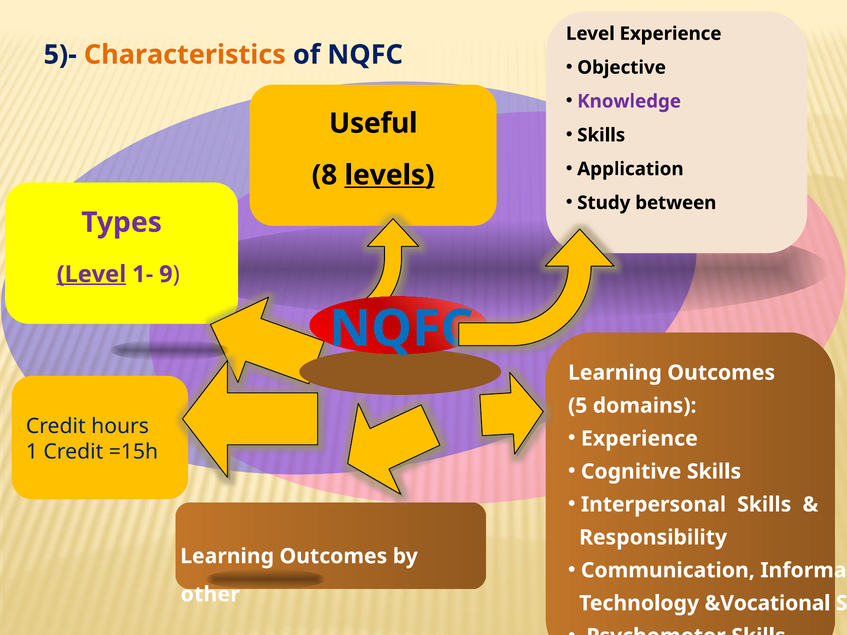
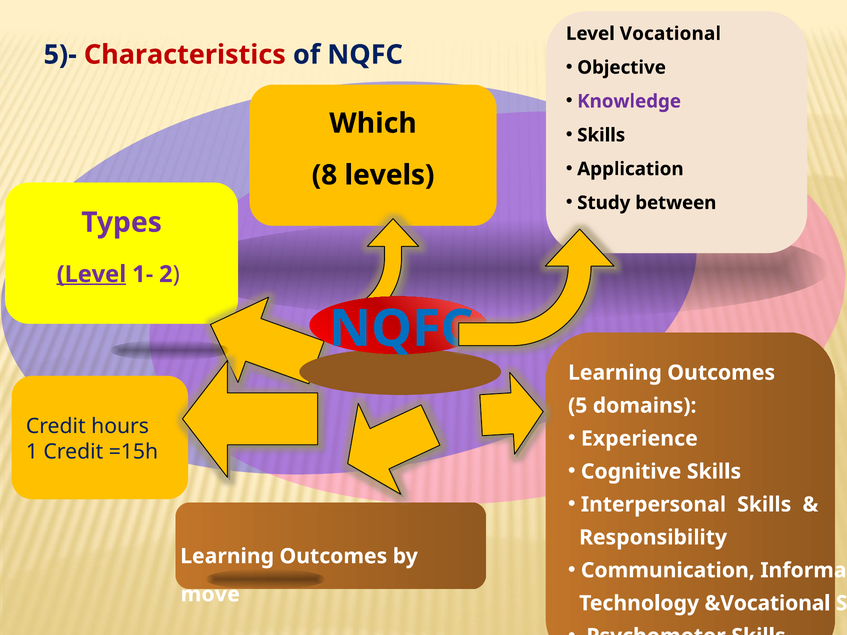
Level Experience: Experience -> Vocational
Characteristics colour: orange -> red
Useful: Useful -> Which
levels underline: present -> none
9: 9 -> 2
other: other -> move
